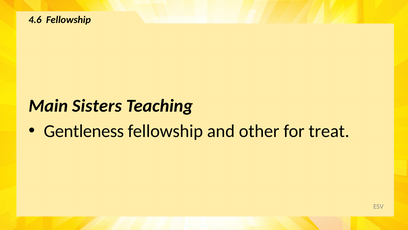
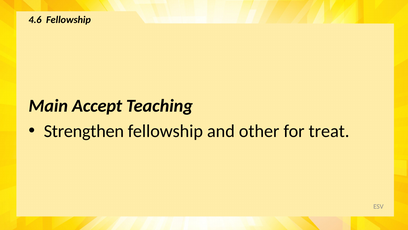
Sisters: Sisters -> Accept
Gentleness: Gentleness -> Strengthen
